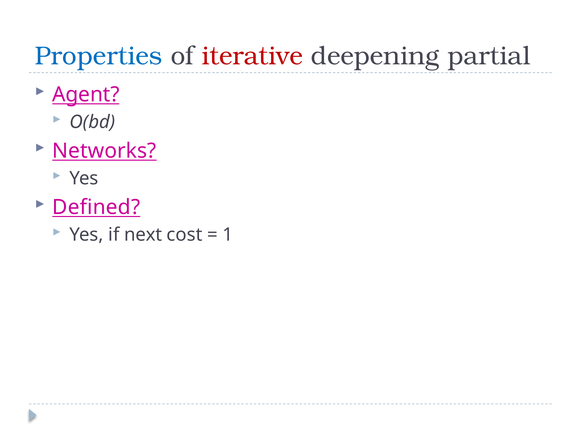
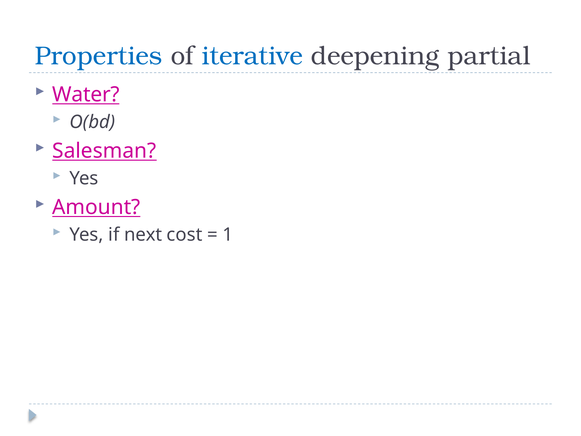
iterative colour: red -> blue
Agent: Agent -> Water
Networks: Networks -> Salesman
Defined: Defined -> Amount
